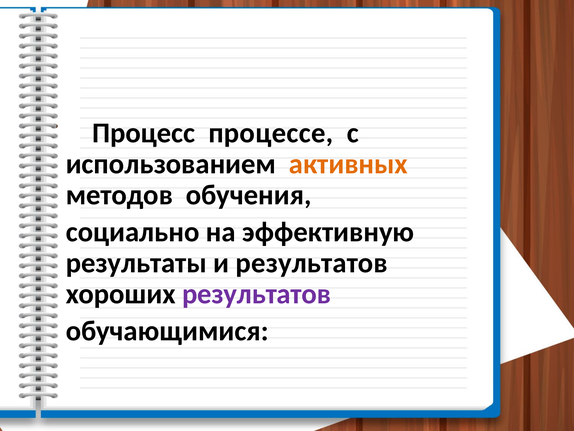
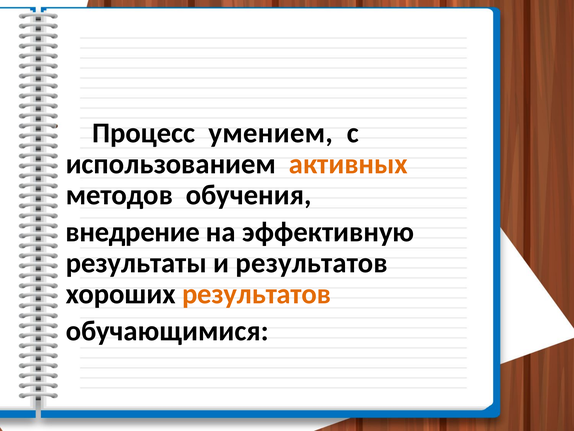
процессе: процессе -> умением
социально: социально -> внедрение
результатов at (256, 294) colour: purple -> orange
